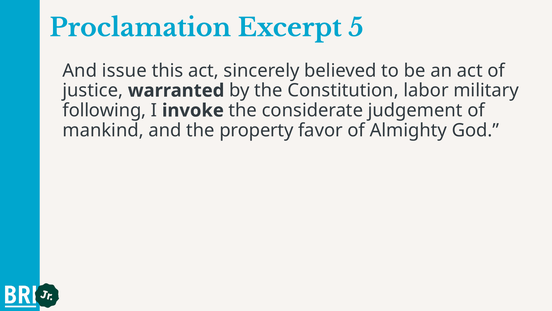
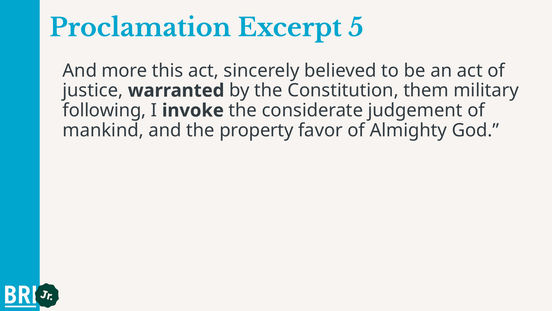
issue: issue -> more
labor: labor -> them
